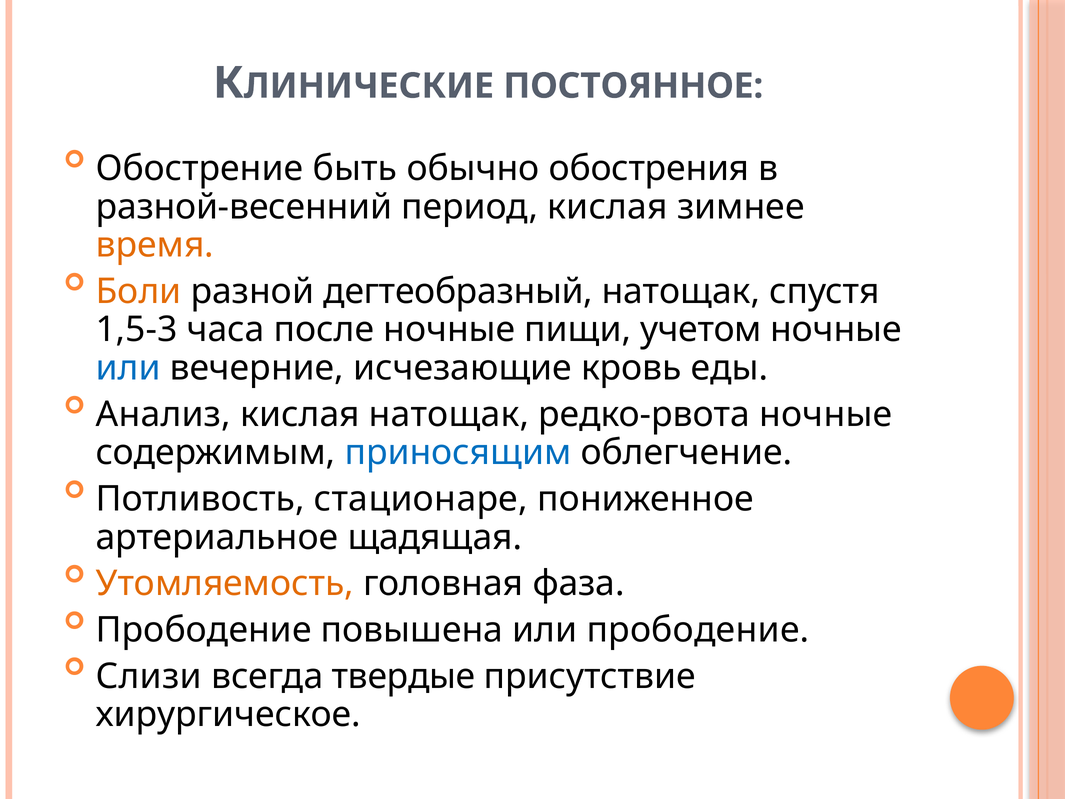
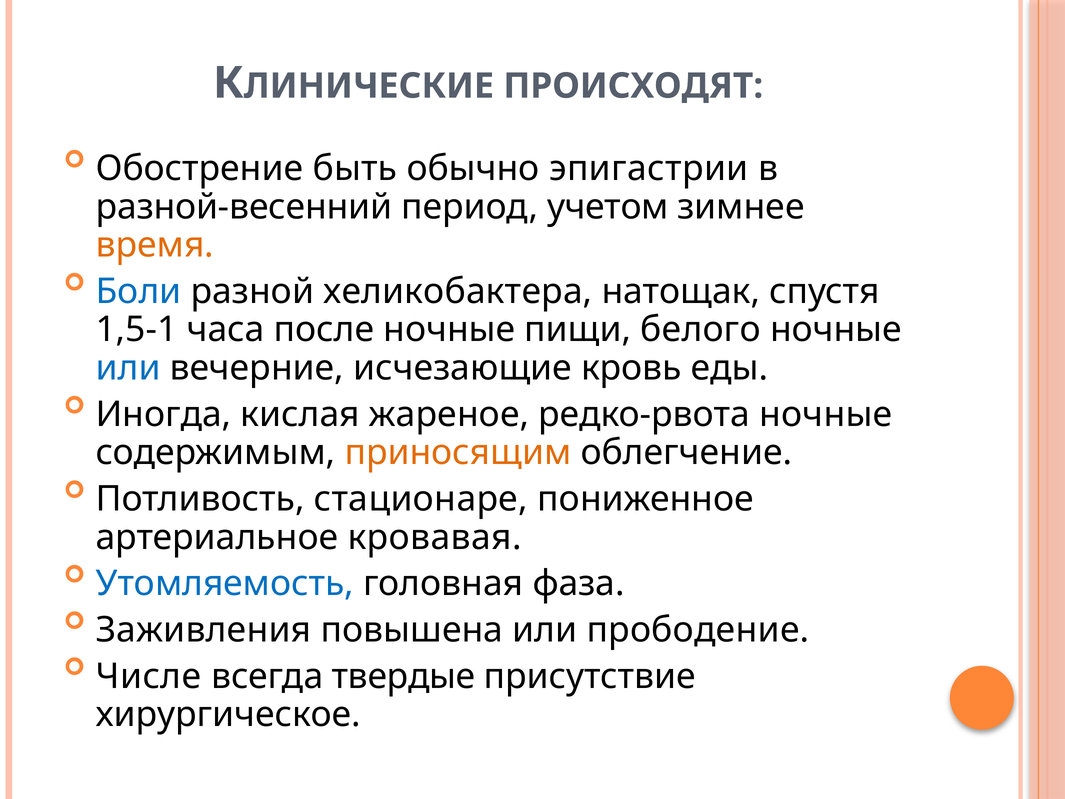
ПОСТОЯННОЕ: ПОСТОЯННОЕ -> ПРОИСХОДЯТ
обострения: обострения -> эпигастрии
период кислая: кислая -> учетом
Боли colour: orange -> blue
дегтеобразный: дегтеобразный -> хеликобактера
1,5-3: 1,5-3 -> 1,5-1
учетом: учетом -> белого
Анализ: Анализ -> Иногда
кислая натощак: натощак -> жареное
приносящим colour: blue -> orange
щадящая: щадящая -> кровавая
Утомляемость colour: orange -> blue
Прободение at (204, 630): Прободение -> Заживления
Слизи: Слизи -> Числе
